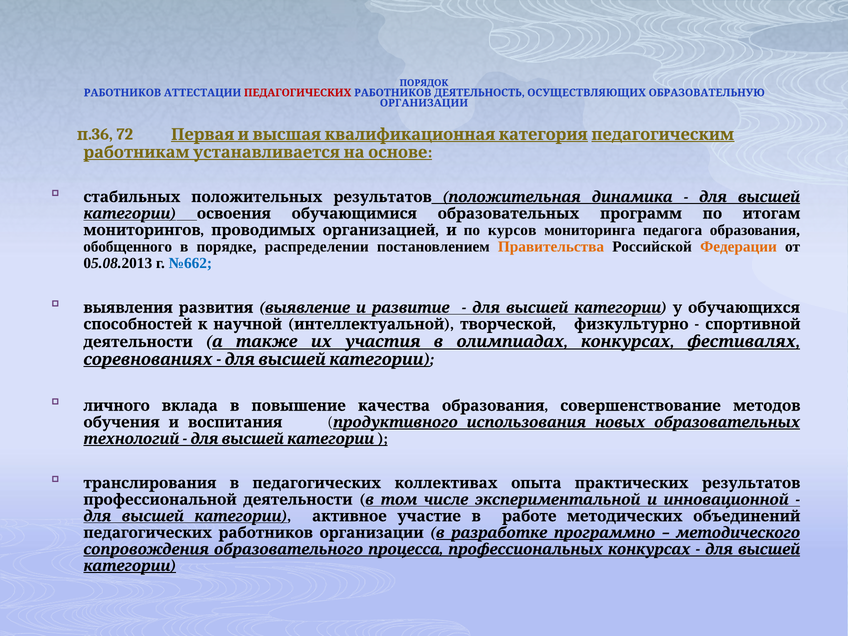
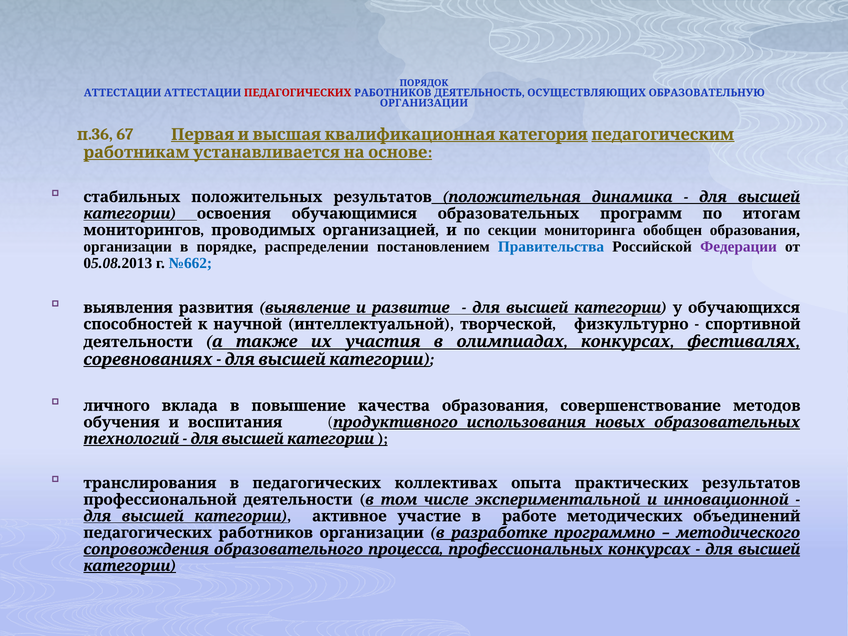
РАБОТНИКОВ at (123, 93): РАБОТНИКОВ -> АТТЕСТАЦИИ
72: 72 -> 67
курсов: курсов -> секции
педагога: педагога -> обобщен
обобщенного at (128, 247): обобщенного -> организации
Правительства colour: orange -> blue
Федерации colour: orange -> purple
